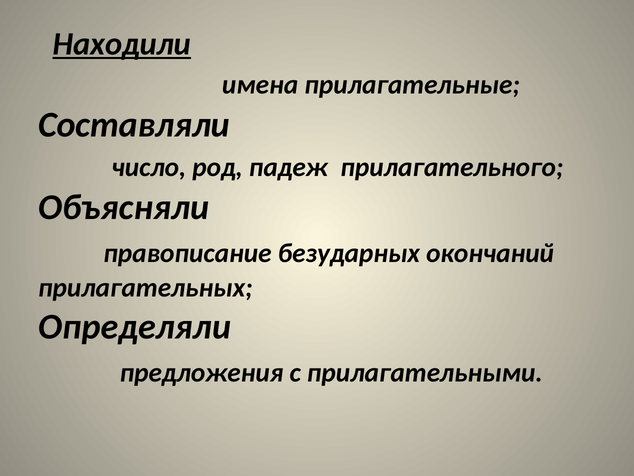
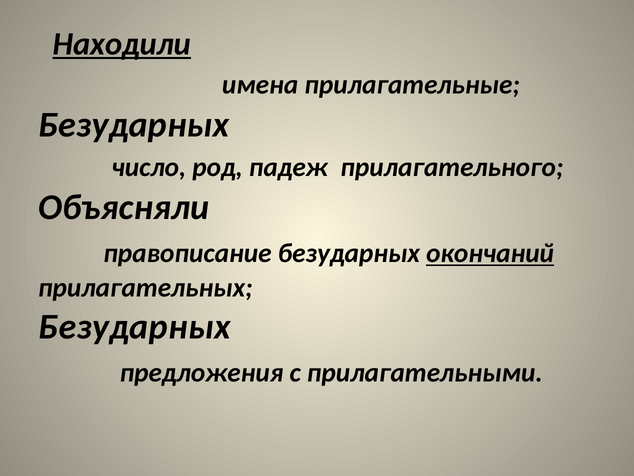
Составляли at (134, 125): Составляли -> Безударных
окончаний underline: none -> present
Определяли at (135, 326): Определяли -> Безударных
